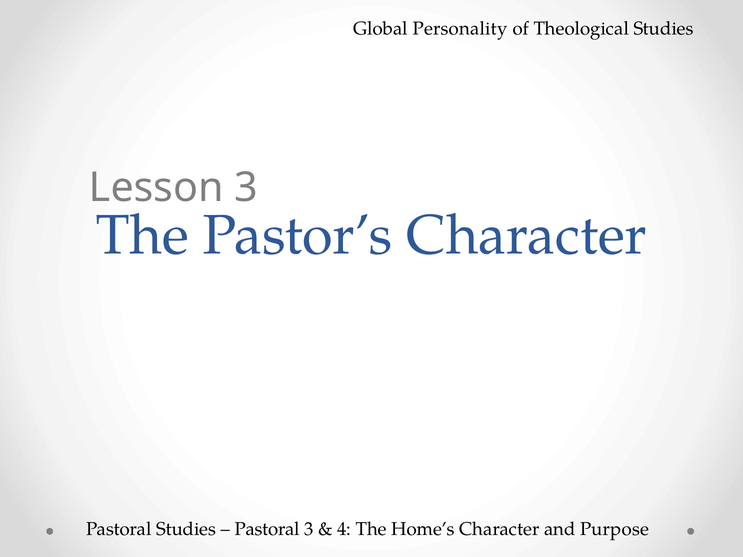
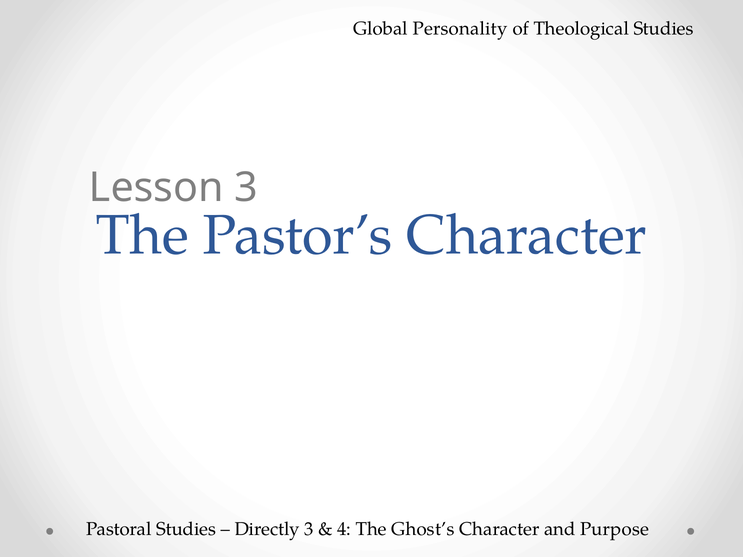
Pastoral at (267, 530): Pastoral -> Directly
Home’s: Home’s -> Ghost’s
